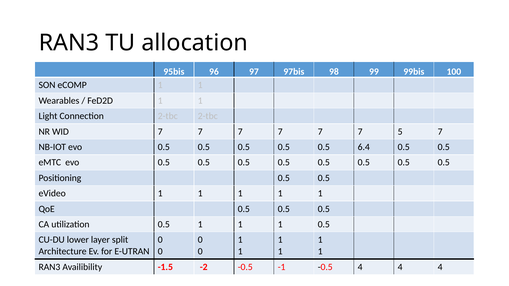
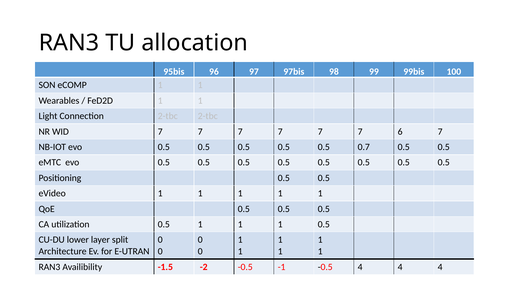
5: 5 -> 6
6.4: 6.4 -> 0.7
